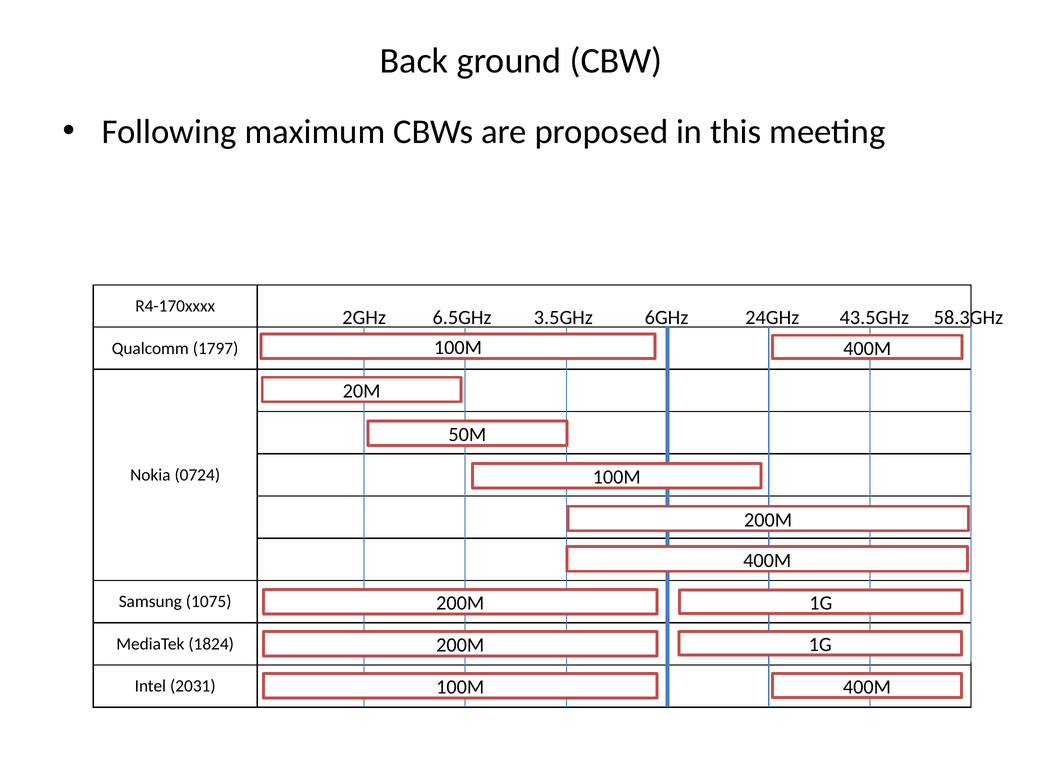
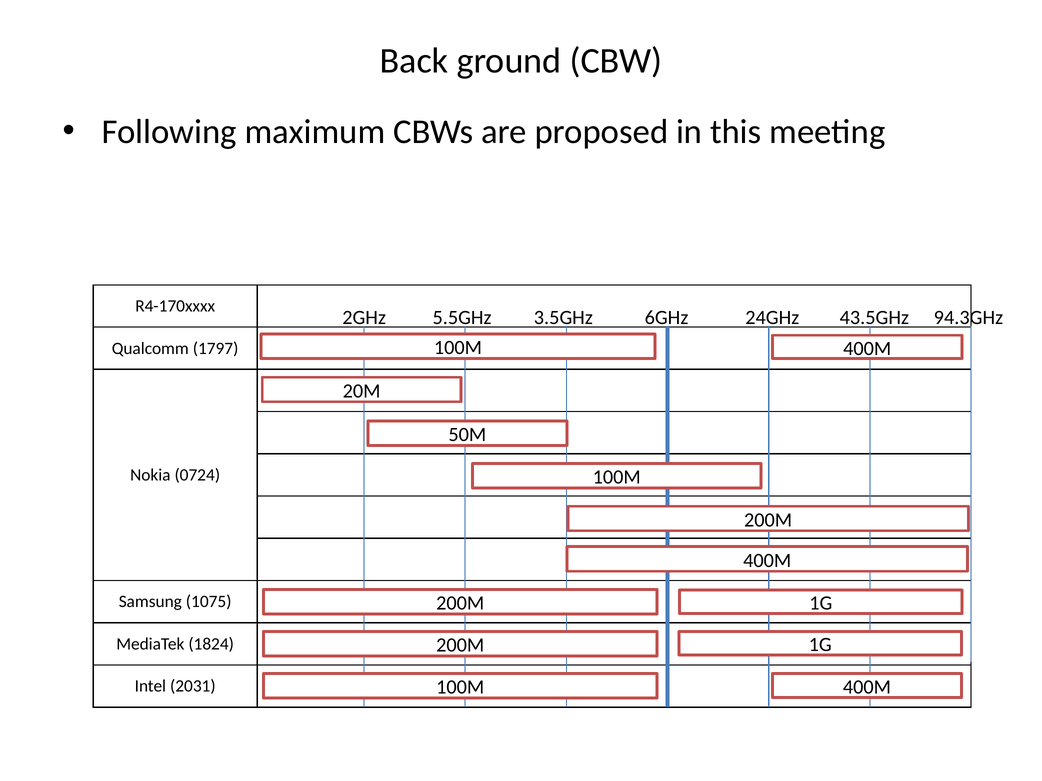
6.5GHz: 6.5GHz -> 5.5GHz
58.3GHz: 58.3GHz -> 94.3GHz
